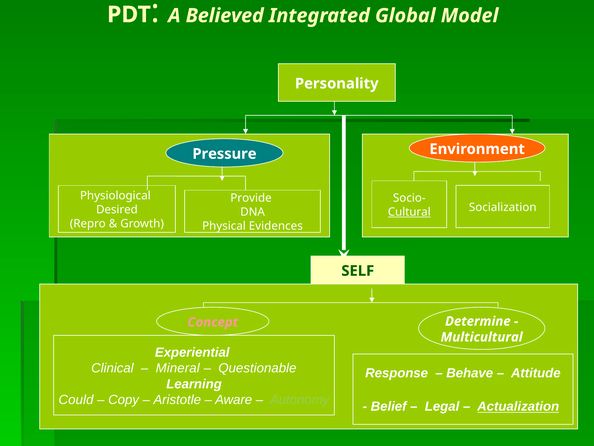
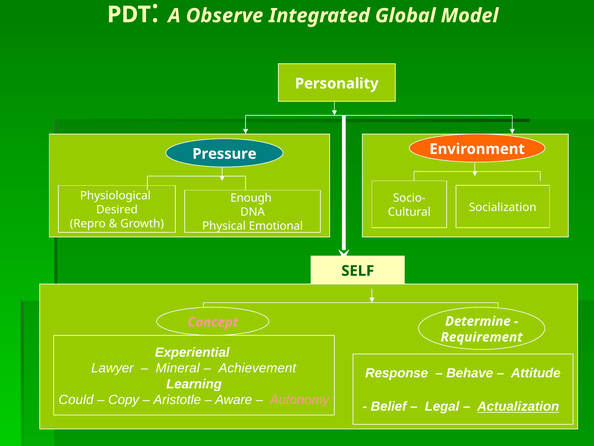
Believed: Believed -> Observe
Provide: Provide -> Enough
Cultural underline: present -> none
Evidences: Evidences -> Emotional
Multicultural: Multicultural -> Requirement
Clinical: Clinical -> Lawyer
Questionable: Questionable -> Achievement
Autonomy colour: light green -> pink
